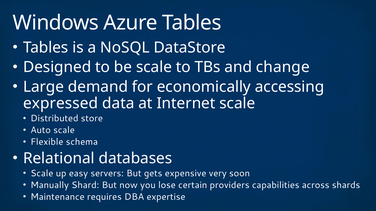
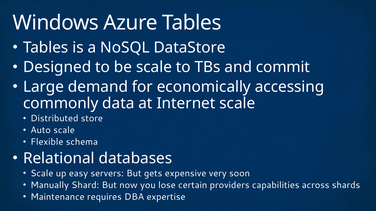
change: change -> commit
expressed: expressed -> commonly
